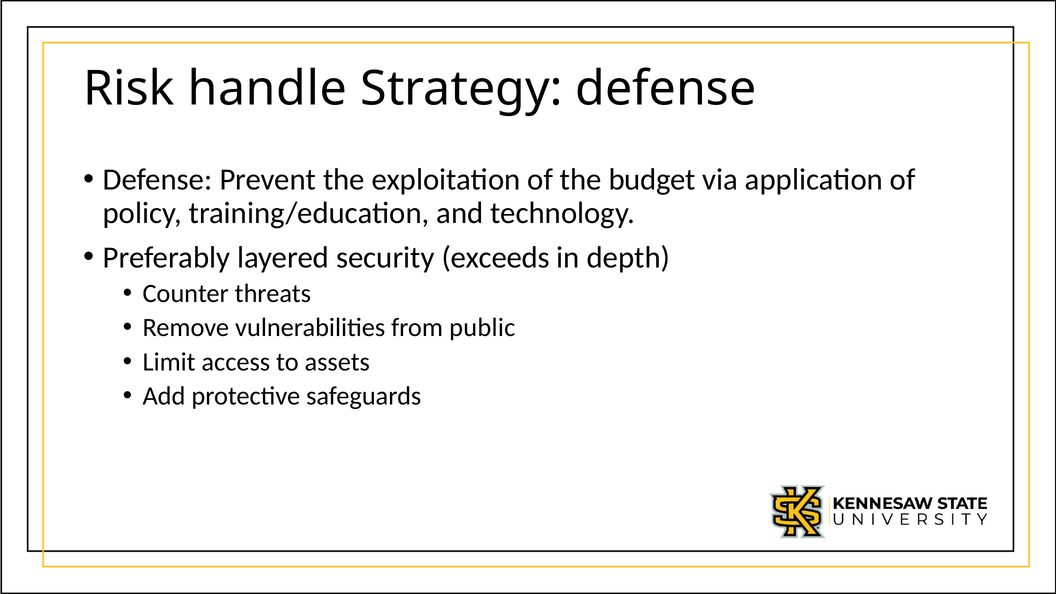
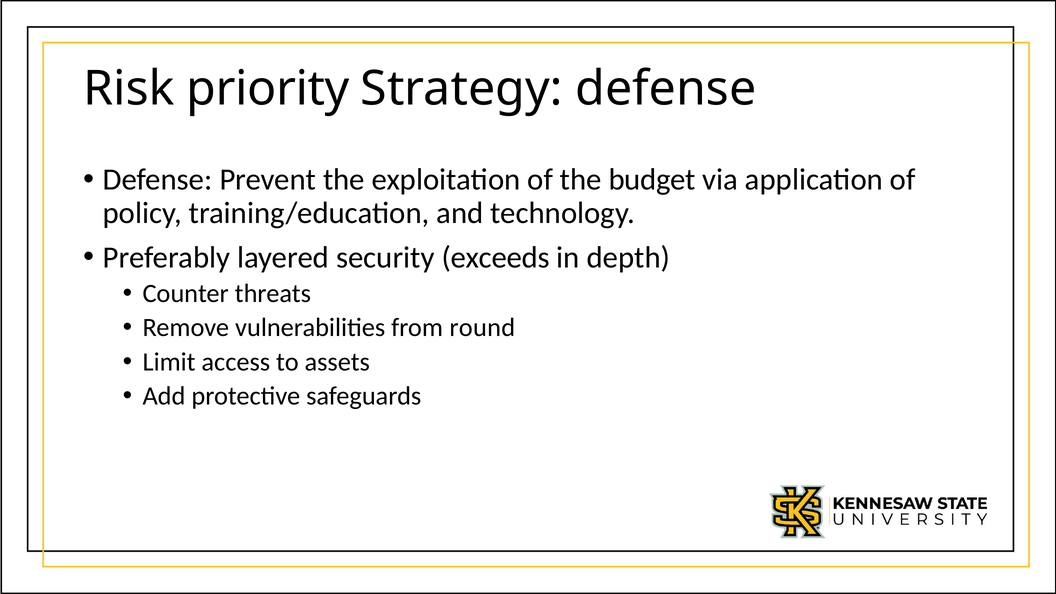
handle: handle -> priority
public: public -> round
